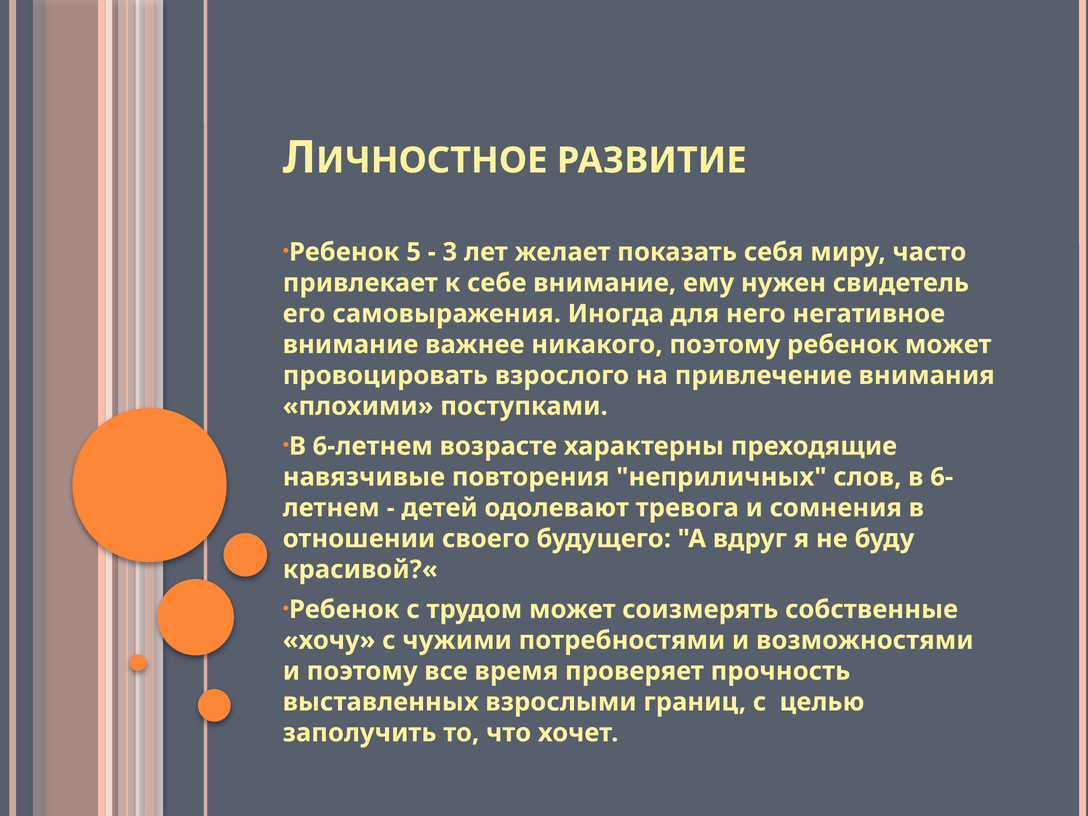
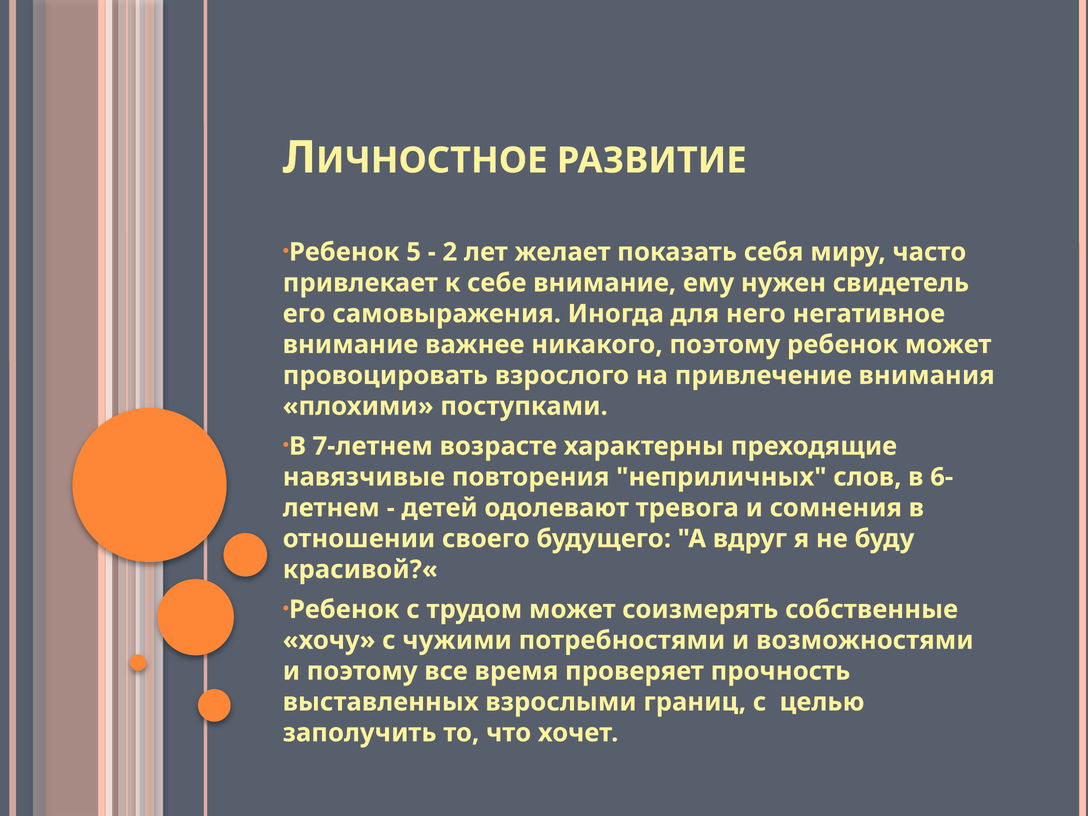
3: 3 -> 2
6-летнем: 6-летнем -> 7-летнем
